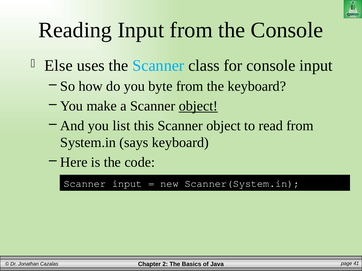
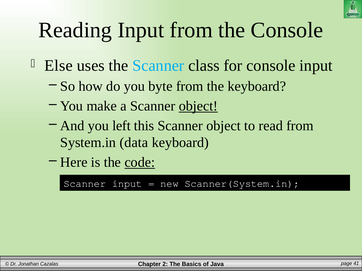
list: list -> left
says: says -> data
code underline: none -> present
